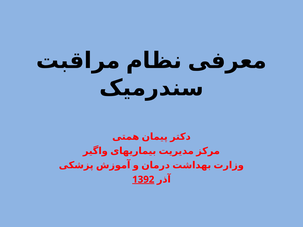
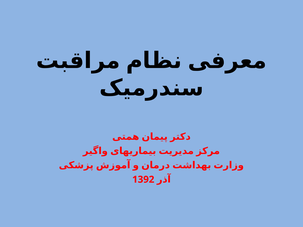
1392 underline: present -> none
